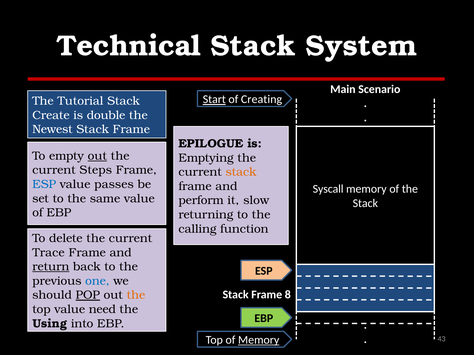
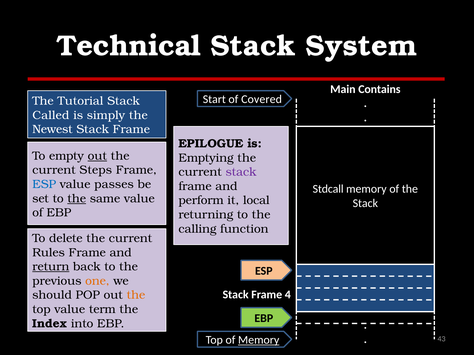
Scenario: Scenario -> Contains
Start underline: present -> none
Creating: Creating -> Covered
Create: Create -> Called
double: double -> simply
stack at (241, 172) colour: orange -> purple
Syscall: Syscall -> Stdcall
the at (77, 199) underline: none -> present
slow: slow -> local
Trace: Trace -> Rules
one colour: blue -> orange
8: 8 -> 4
POP underline: present -> none
need: need -> term
Using: Using -> Index
